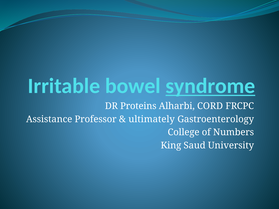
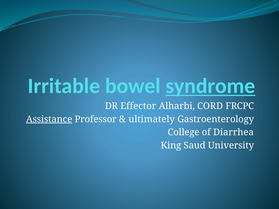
Proteins: Proteins -> Effector
Assistance underline: none -> present
Numbers: Numbers -> Diarrhea
